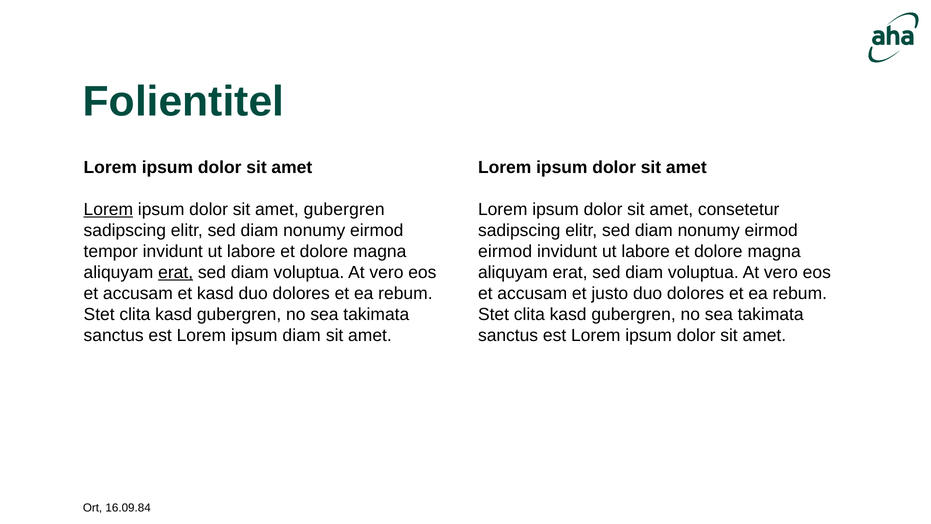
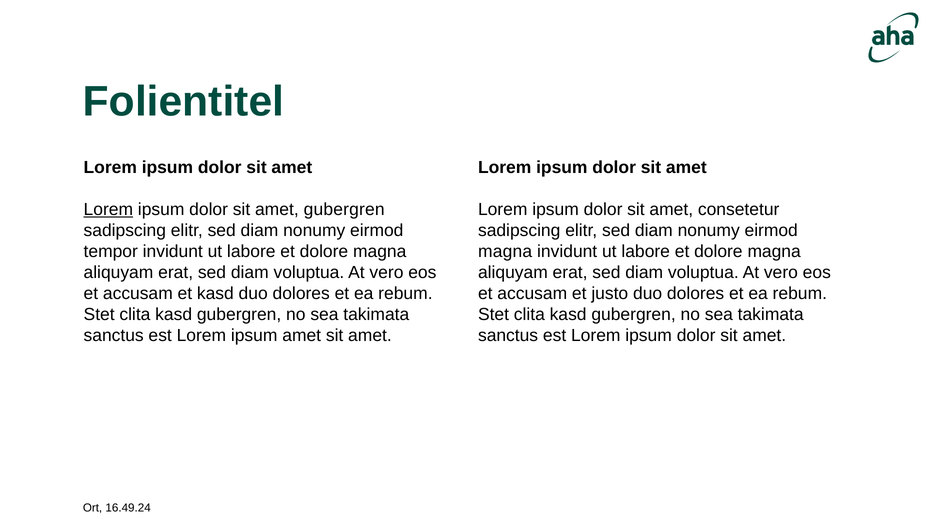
eirmod at (505, 251): eirmod -> magna
erat at (176, 272) underline: present -> none
ipsum diam: diam -> amet
16.09.84: 16.09.84 -> 16.49.24
